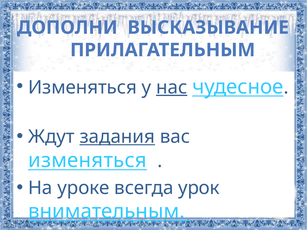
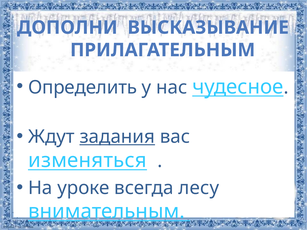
Изменяться at (82, 87): Изменяться -> Определить
нас underline: present -> none
всегда урок: урок -> лесу
